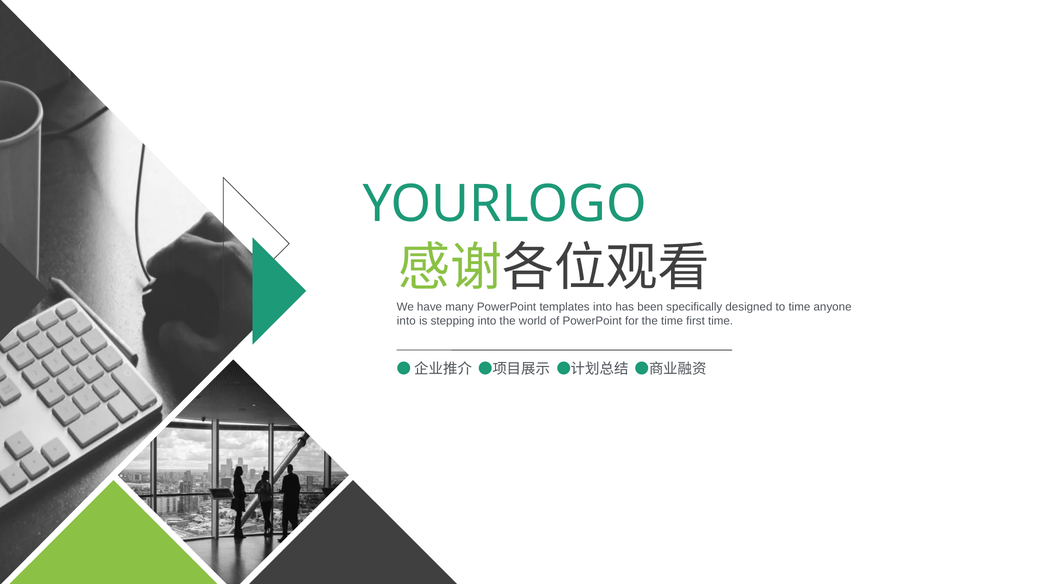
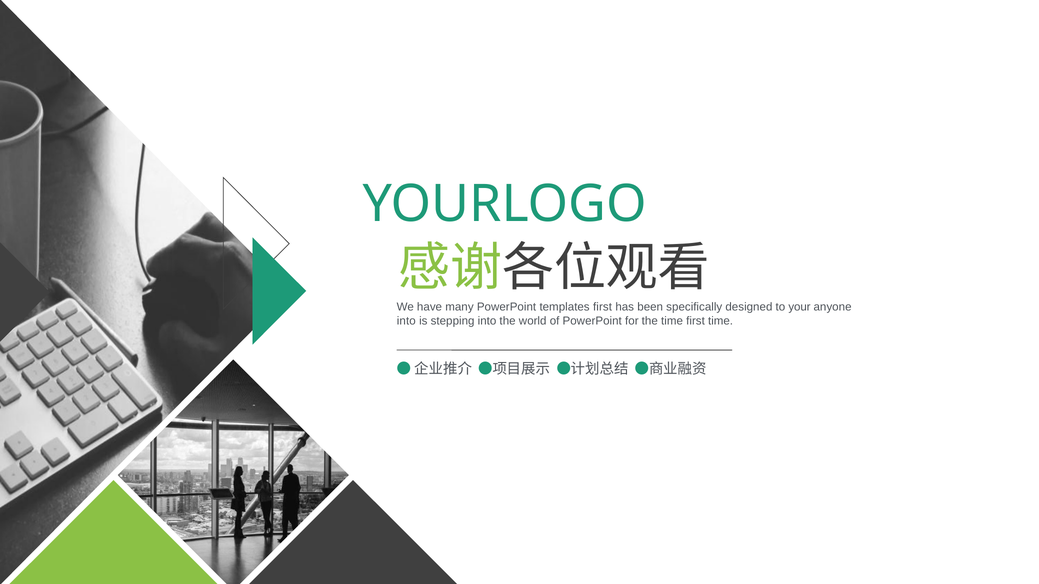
templates into: into -> first
to time: time -> your
